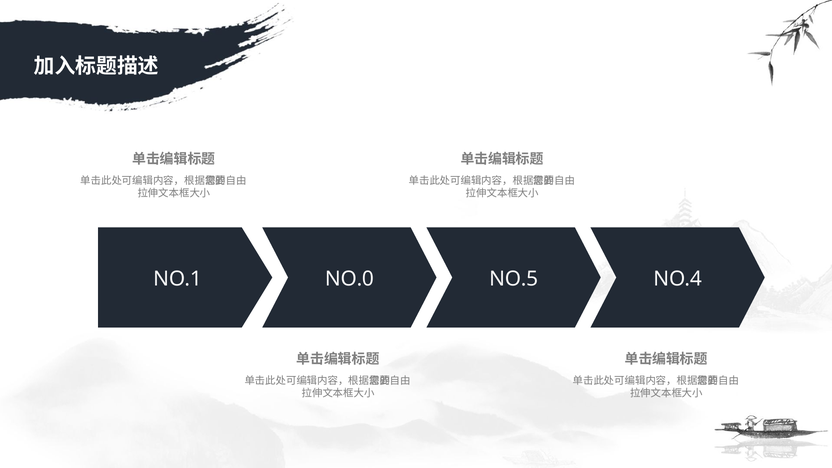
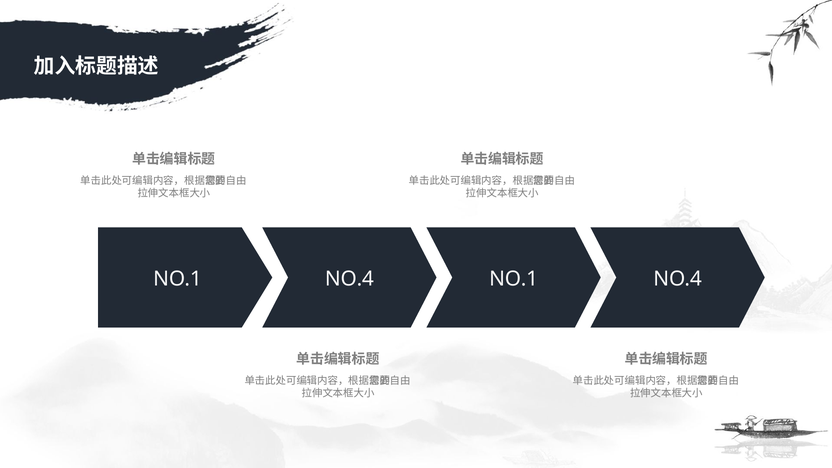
NO.0 at (349, 279): NO.0 -> NO.4
NO.1 NO.5: NO.5 -> NO.1
